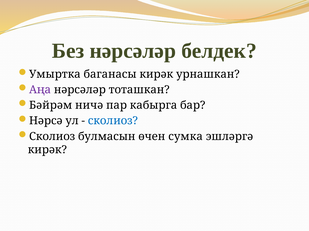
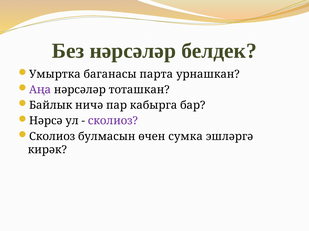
баганасы кирәк: кирәк -> парта
Бәйрәм: Бәйрәм -> Байлык
сколиоз at (113, 121) colour: blue -> purple
